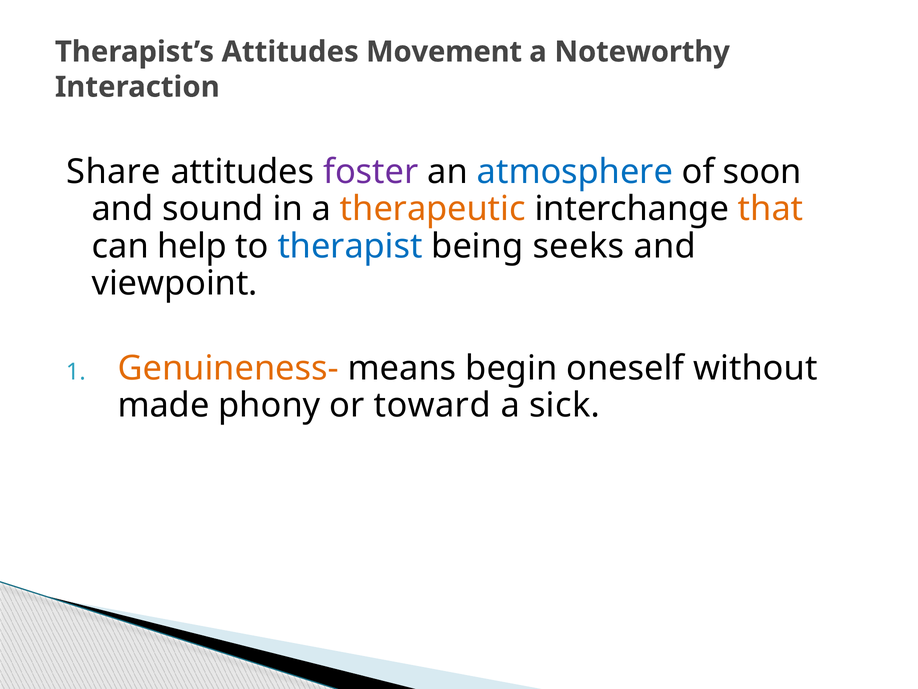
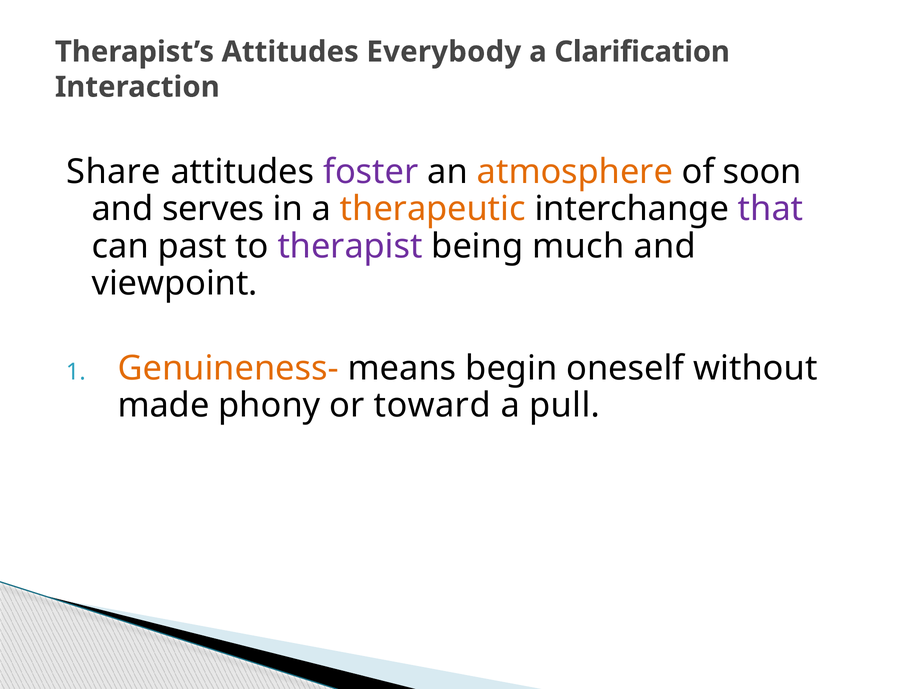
Movement: Movement -> Everybody
Noteworthy: Noteworthy -> Clarification
atmosphere colour: blue -> orange
sound: sound -> serves
that colour: orange -> purple
help: help -> past
therapist colour: blue -> purple
seeks: seeks -> much
sick: sick -> pull
